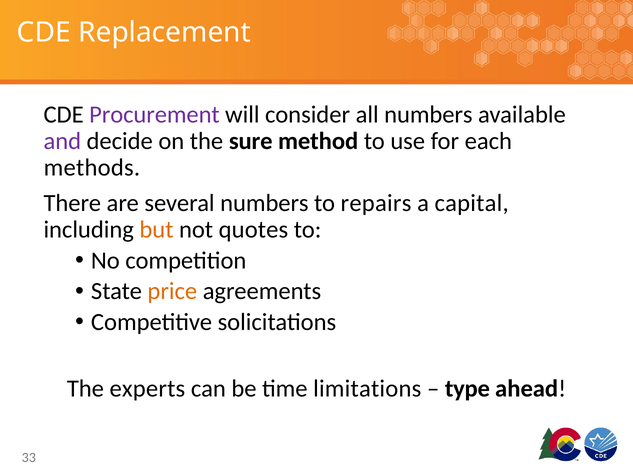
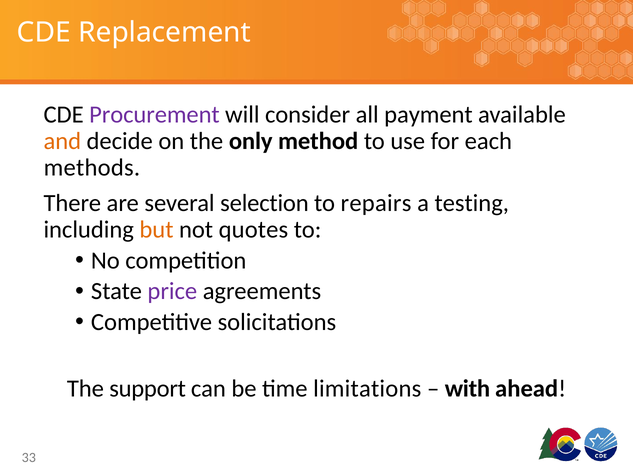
all numbers: numbers -> payment
and colour: purple -> orange
sure: sure -> only
several numbers: numbers -> selection
capital: capital -> testing
price colour: orange -> purple
experts: experts -> support
type: type -> with
